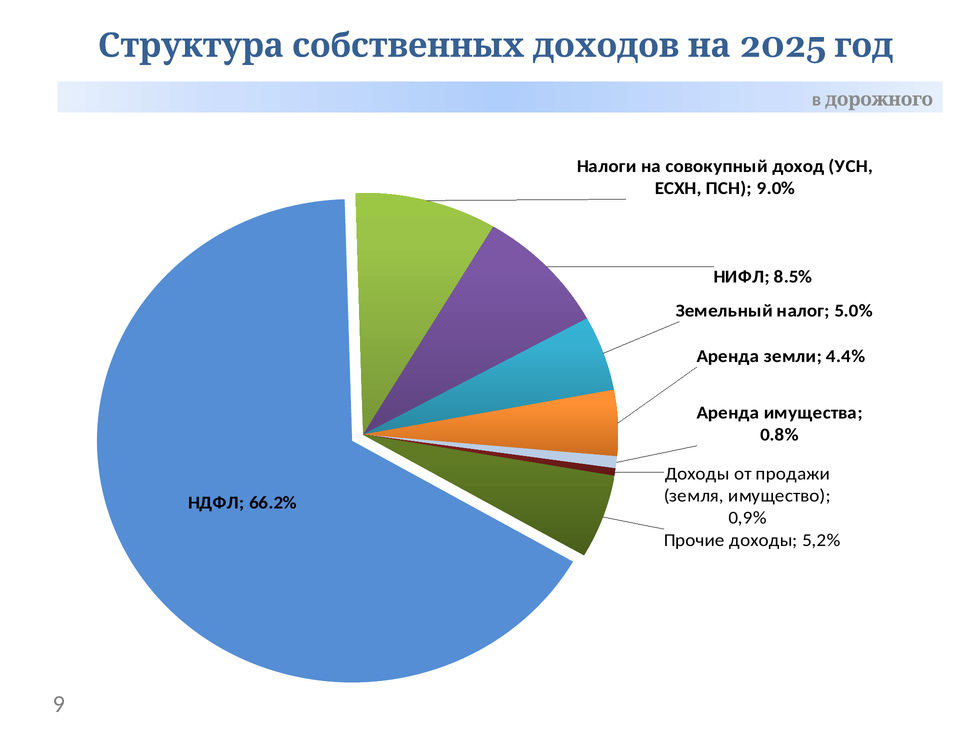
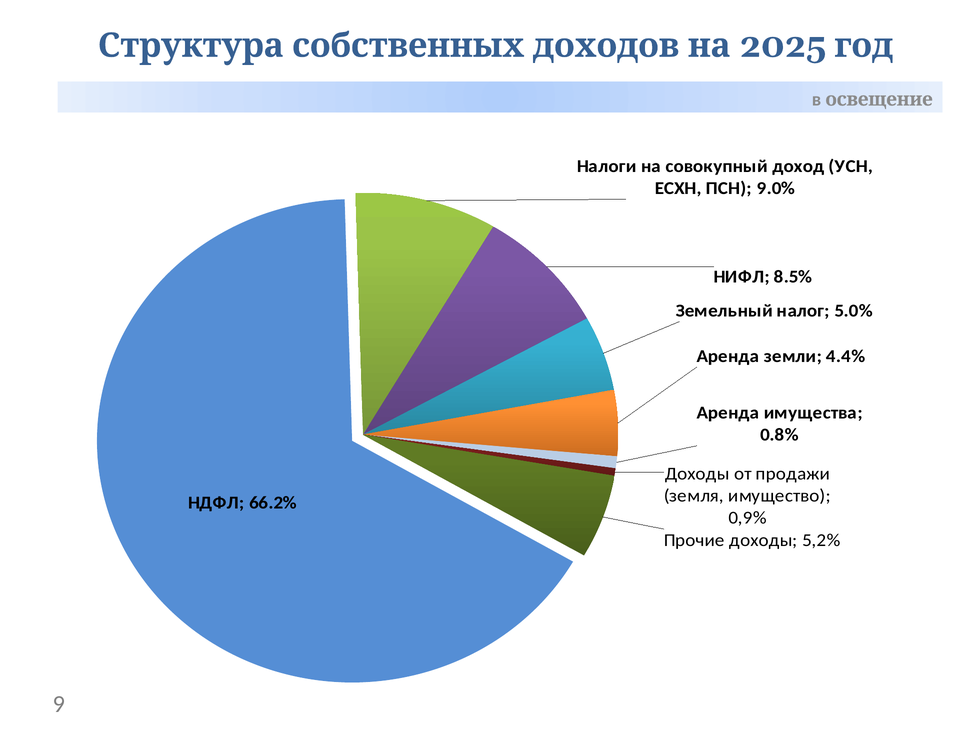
дорожного: дорожного -> освещение
